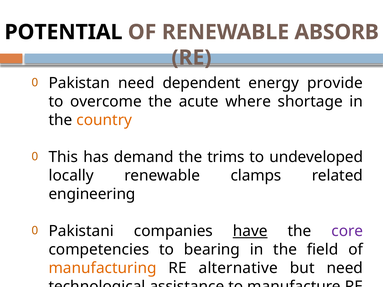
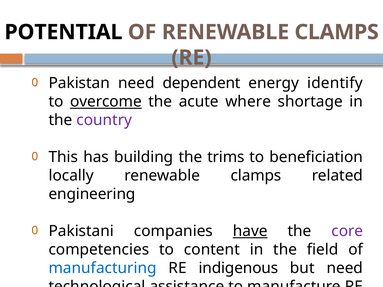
OF RENEWABLE ABSORB: ABSORB -> CLAMPS
provide: provide -> identify
overcome underline: none -> present
country colour: orange -> purple
demand: demand -> building
undeveloped: undeveloped -> beneficiation
bearing: bearing -> content
manufacturing colour: orange -> blue
alternative: alternative -> indigenous
